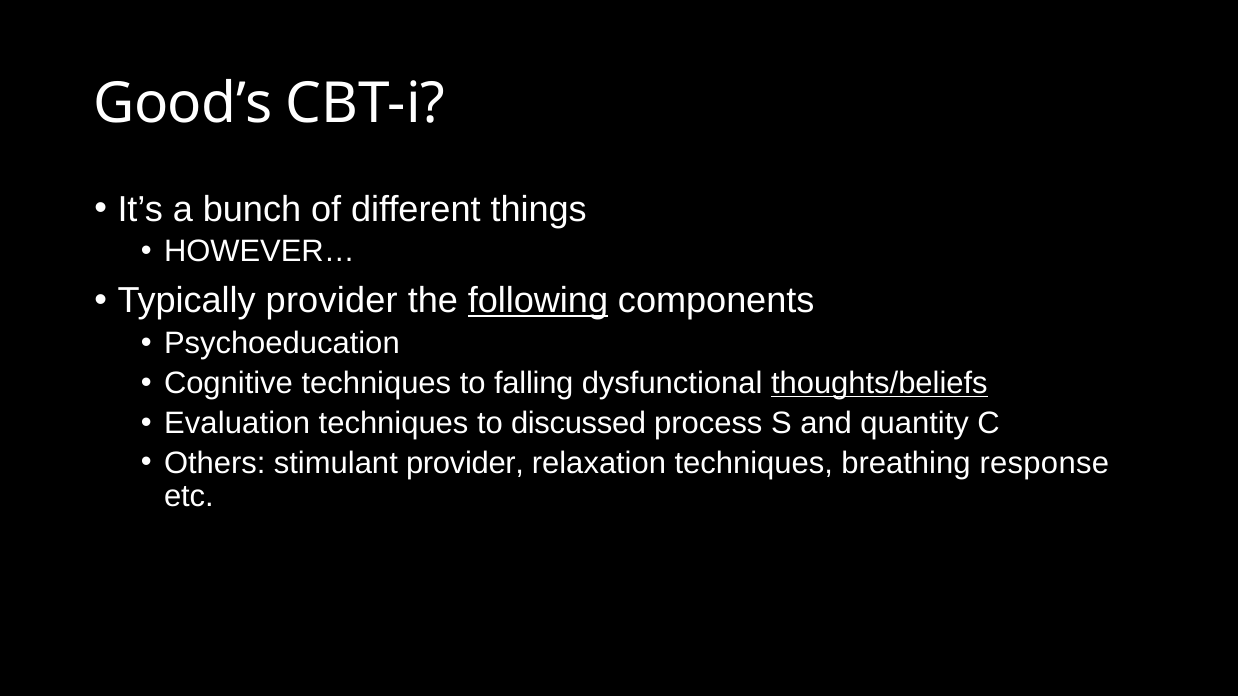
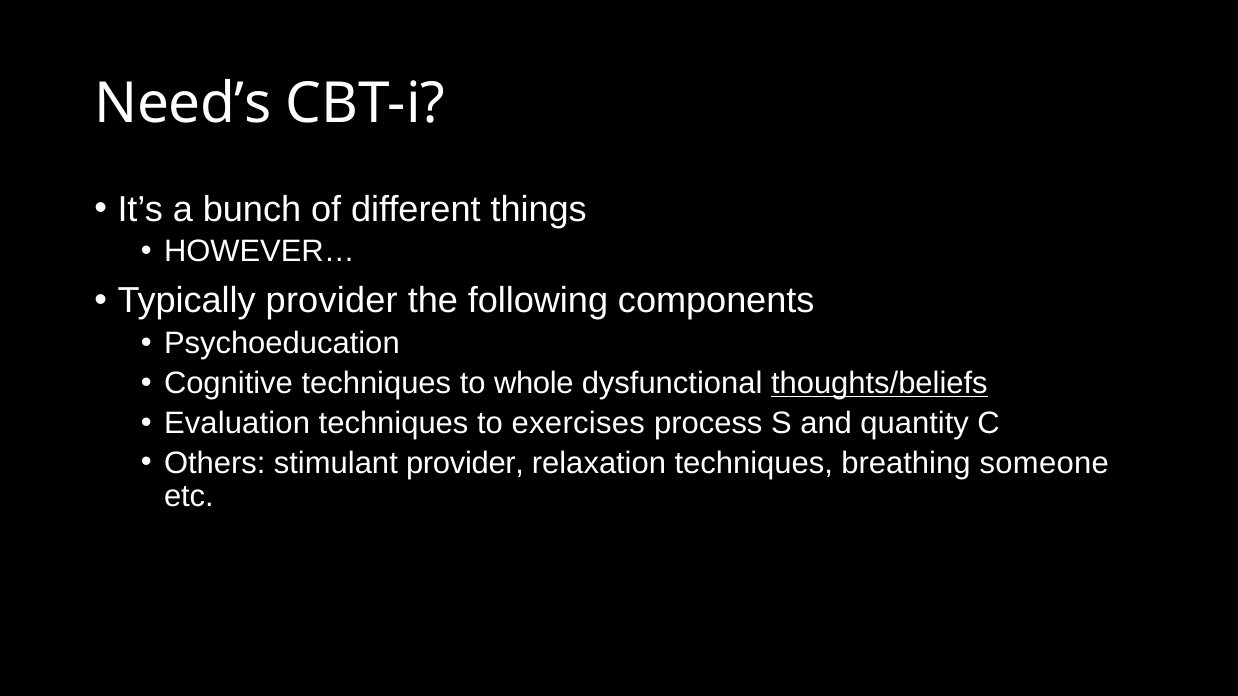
Good’s: Good’s -> Need’s
following underline: present -> none
falling: falling -> whole
discussed: discussed -> exercises
response: response -> someone
